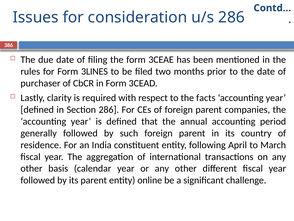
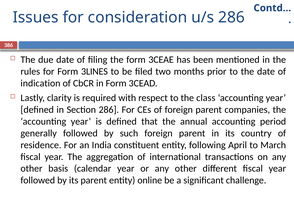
purchaser: purchaser -> indication
facts: facts -> class
